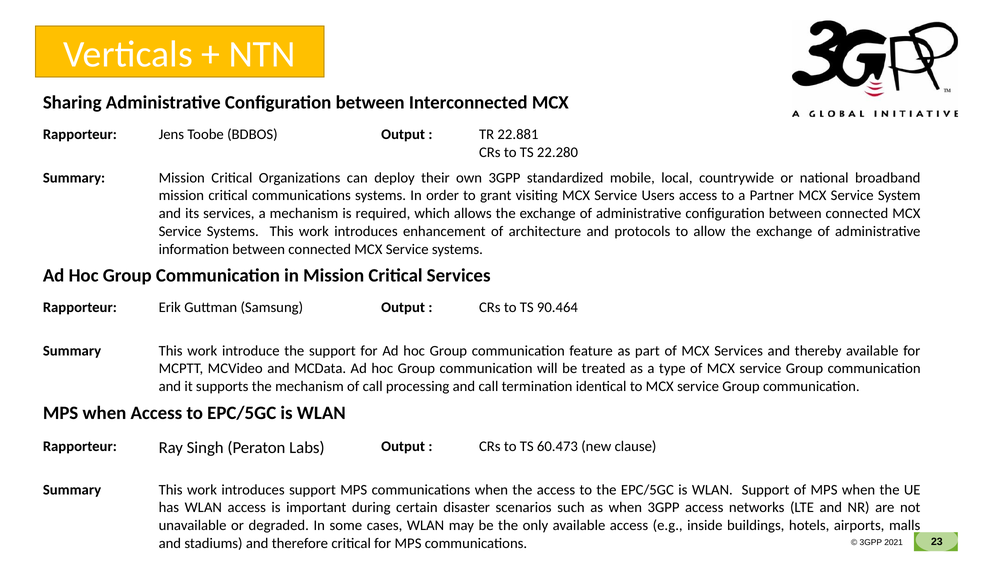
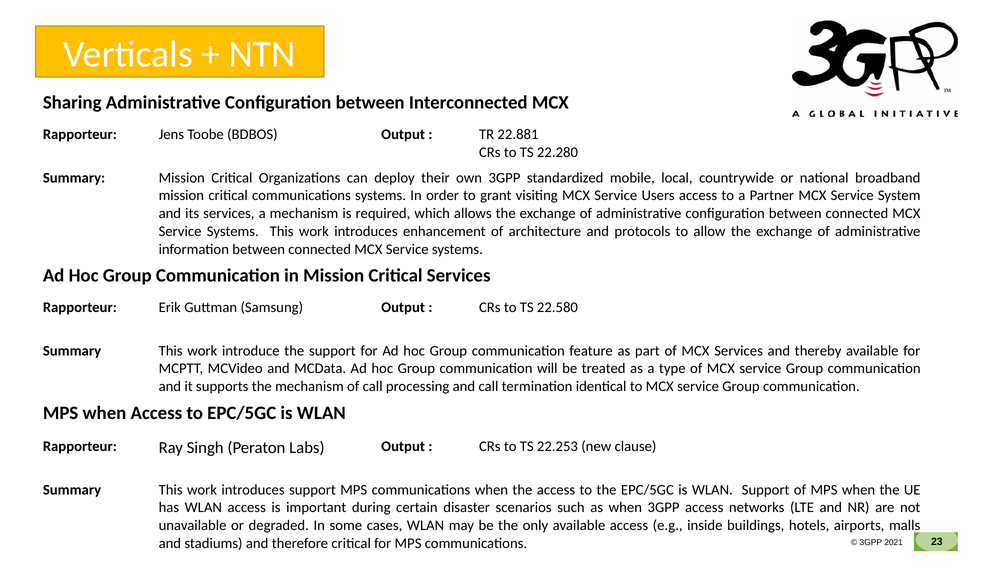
90.464: 90.464 -> 22.580
60.473: 60.473 -> 22.253
